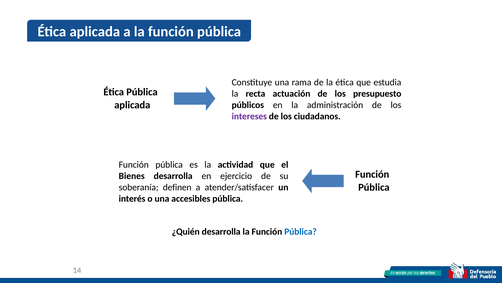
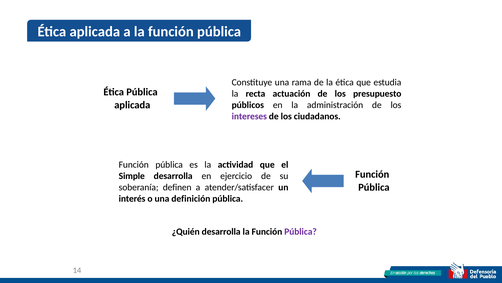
Bienes: Bienes -> Simple
accesibles: accesibles -> definición
Pública at (301, 231) colour: blue -> purple
